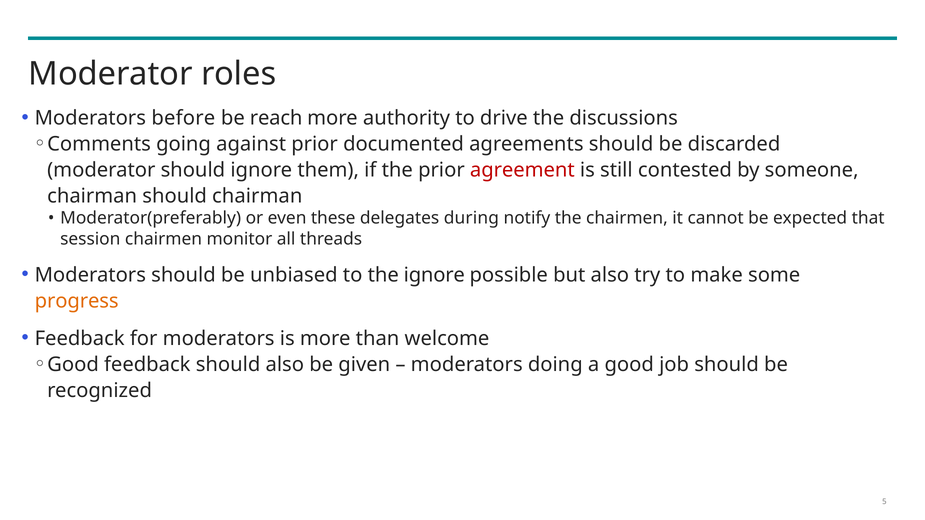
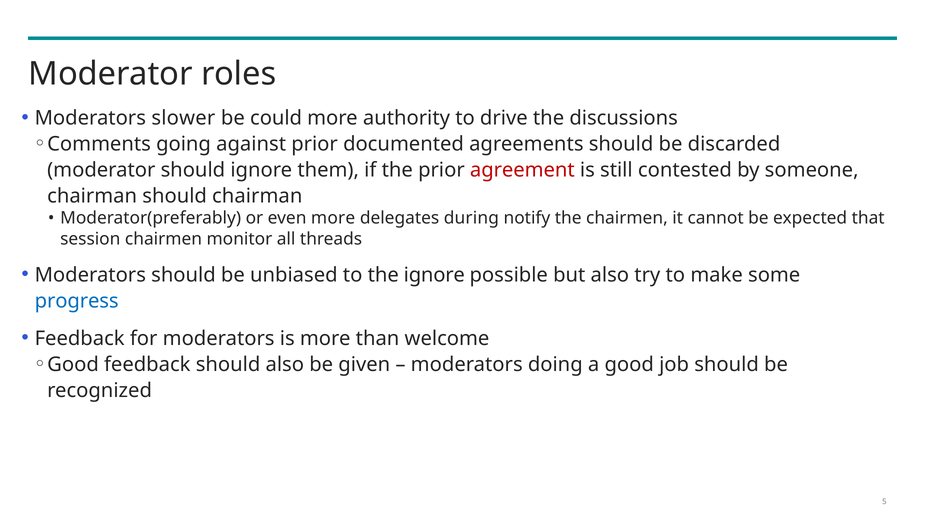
before: before -> slower
reach: reach -> could
even these: these -> more
progress colour: orange -> blue
